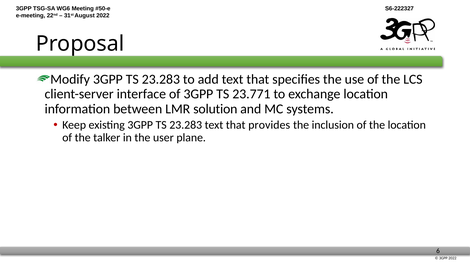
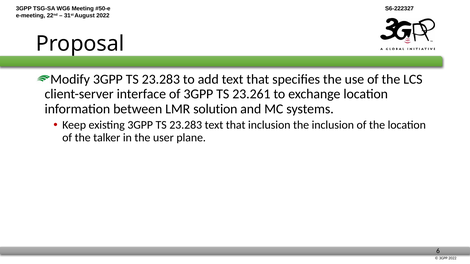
23.771: 23.771 -> 23.261
that provides: provides -> inclusion
